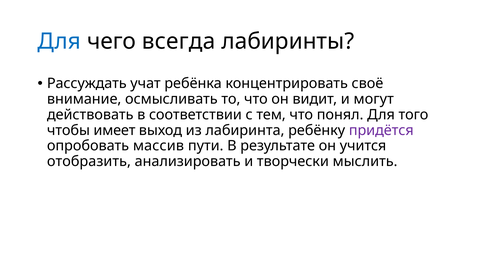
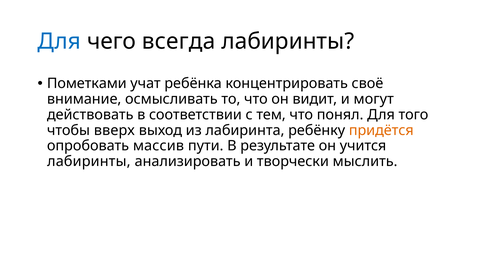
Рассуждать: Рассуждать -> Пометками
имеет: имеет -> вверх
придётся colour: purple -> orange
отобразить at (89, 161): отобразить -> лабиринты
